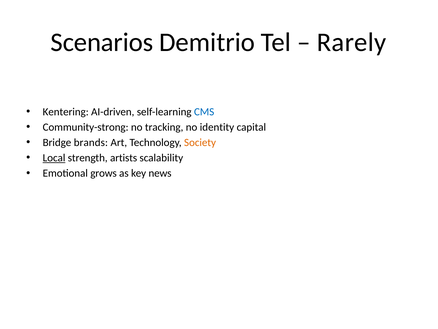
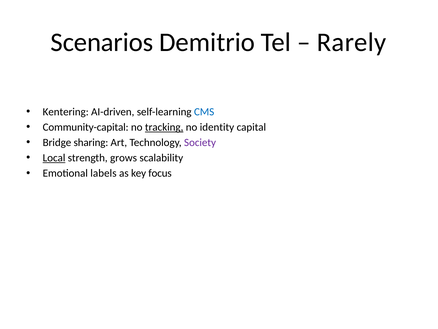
Community-strong: Community-strong -> Community-capital
tracking underline: none -> present
brands: brands -> sharing
Society colour: orange -> purple
artists: artists -> grows
grows: grows -> labels
news: news -> focus
